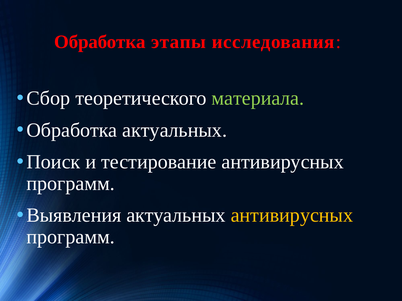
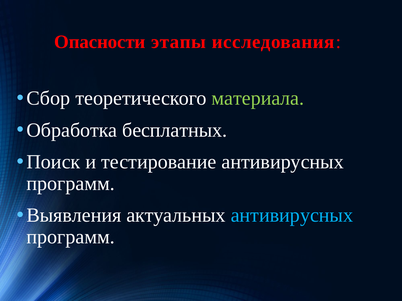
Обработка at (100, 42): Обработка -> Опасности
Обработка актуальных: актуальных -> бесплатных
антивирусных at (292, 216) colour: yellow -> light blue
